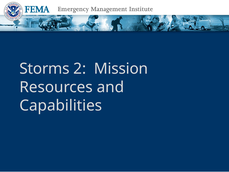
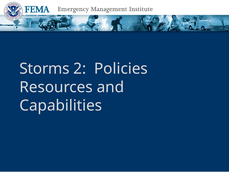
Mission: Mission -> Policies
